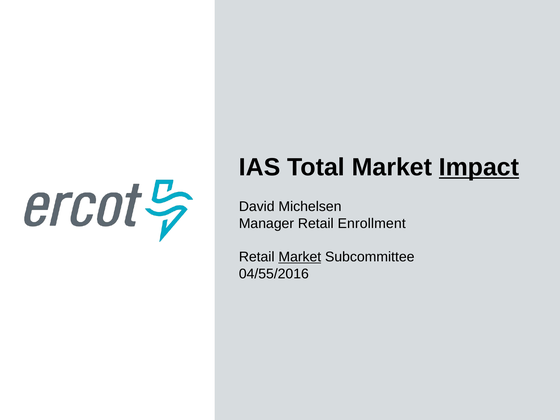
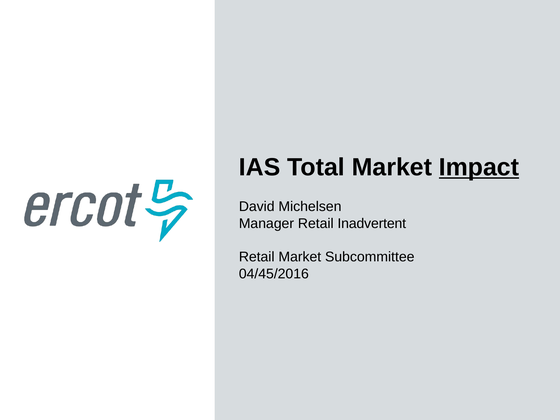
Enrollment: Enrollment -> Inadvertent
Market at (300, 257) underline: present -> none
04/55/2016: 04/55/2016 -> 04/45/2016
